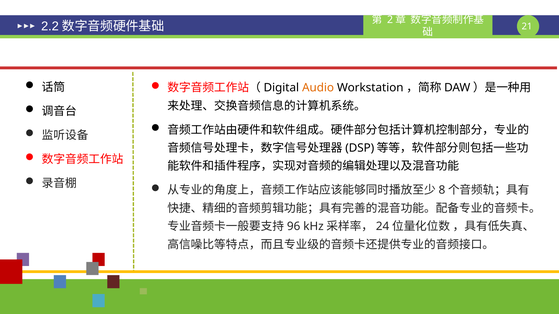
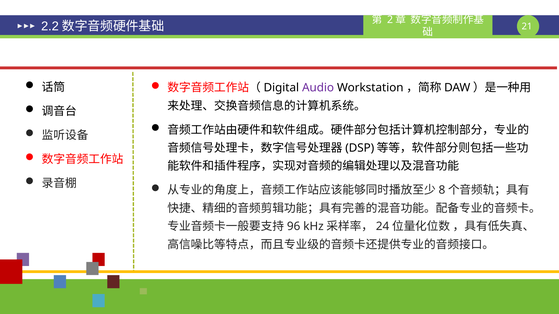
Audio colour: orange -> purple
